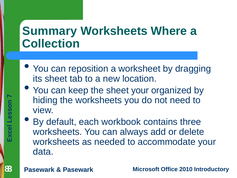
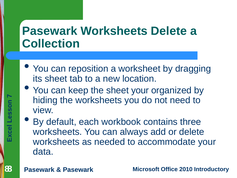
Summary at (50, 31): Summary -> Pasewark
Worksheets Where: Where -> Delete
